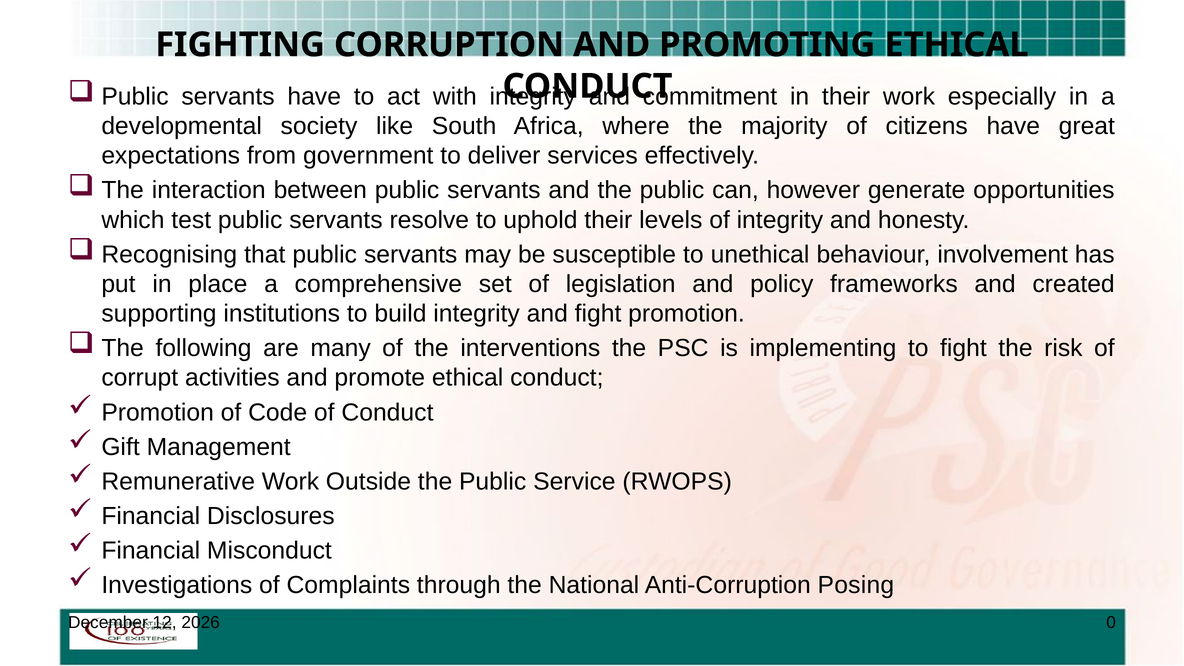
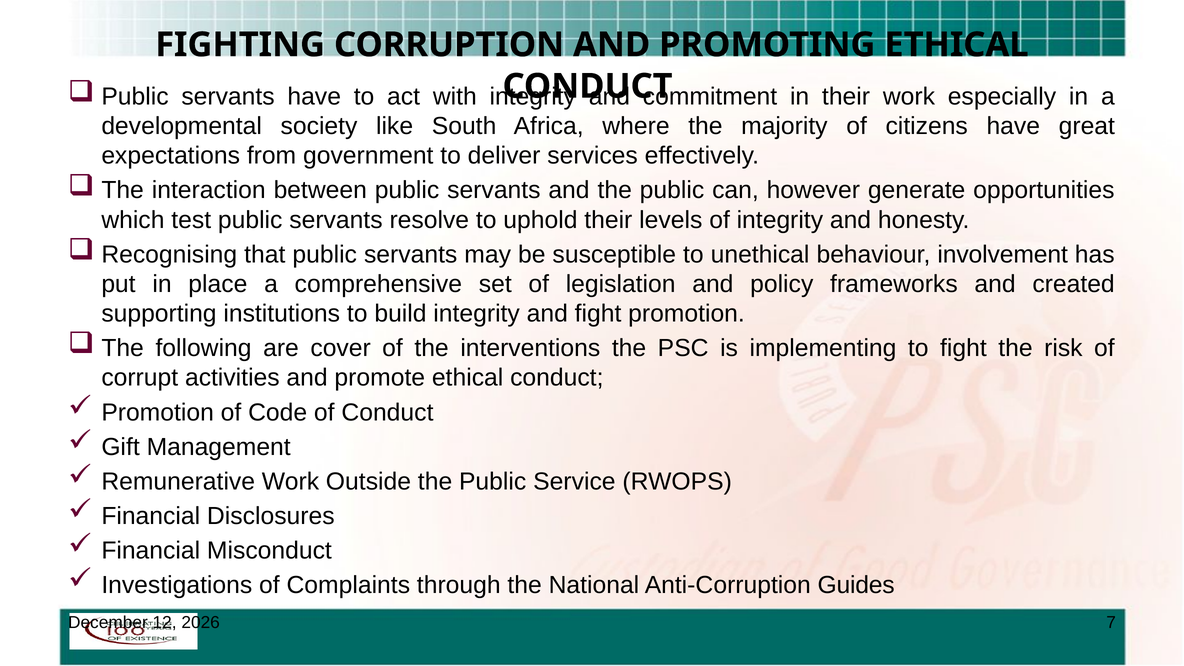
many: many -> cover
Posing: Posing -> Guides
0: 0 -> 7
